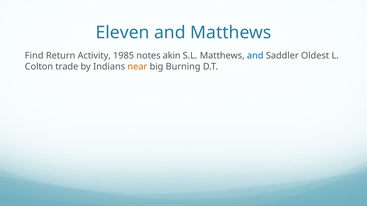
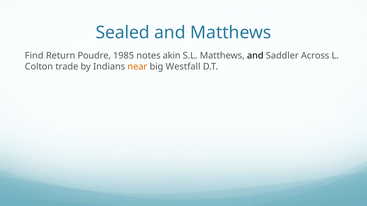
Eleven: Eleven -> Sealed
Activity: Activity -> Poudre
and at (255, 56) colour: blue -> black
Oldest: Oldest -> Across
Burning: Burning -> Westfall
